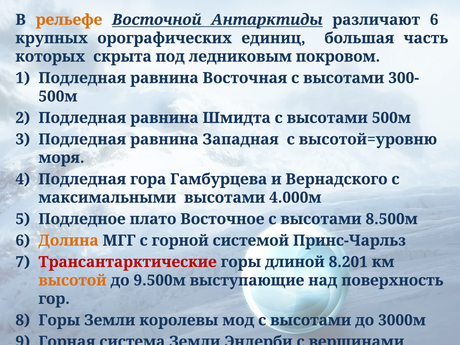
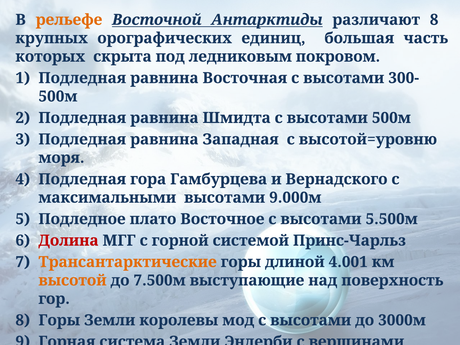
различают 6: 6 -> 8
4.000м: 4.000м -> 9.000м
8.500м: 8.500м -> 5.500м
Долина colour: orange -> red
Трансантарктические colour: red -> orange
8.201: 8.201 -> 4.001
9.500м: 9.500м -> 7.500м
